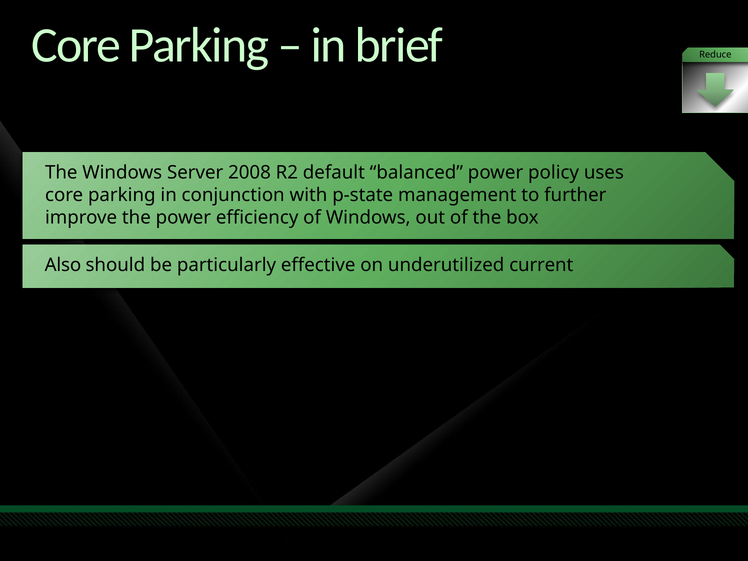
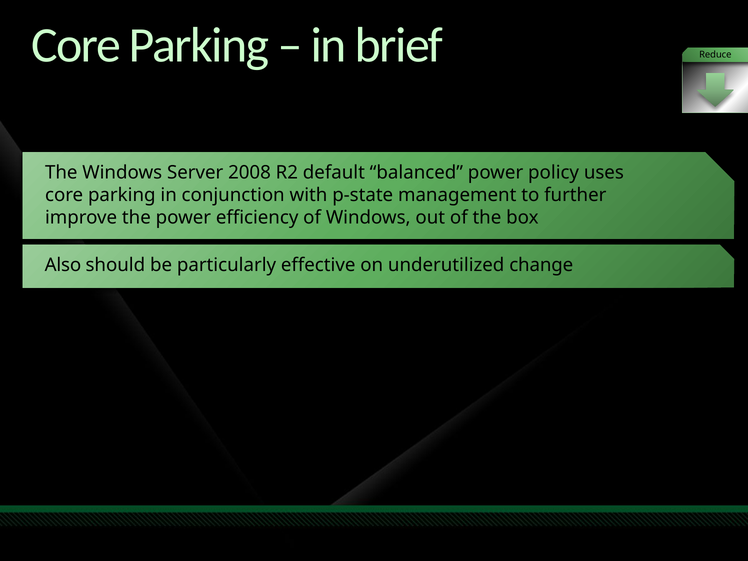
current: current -> change
